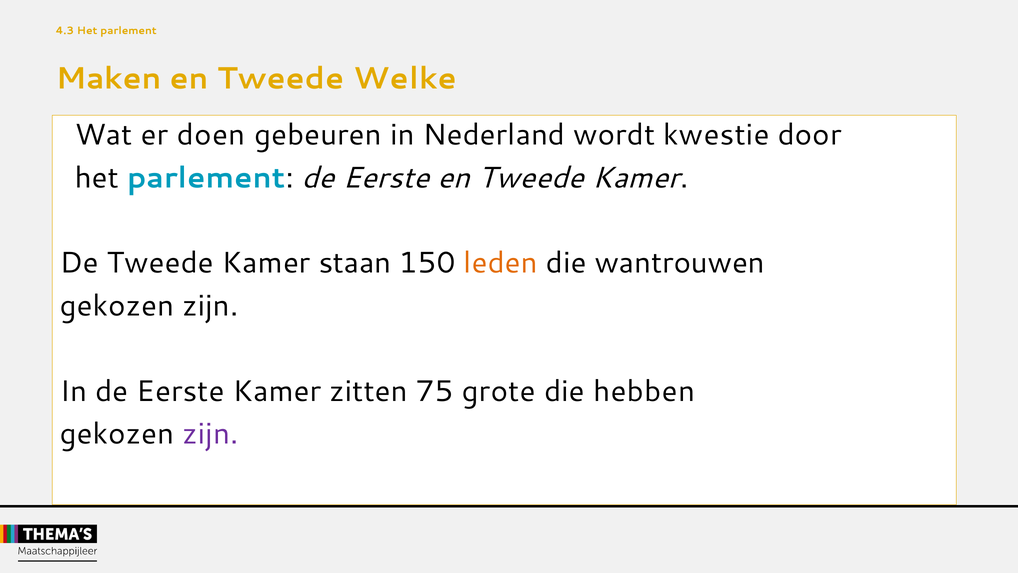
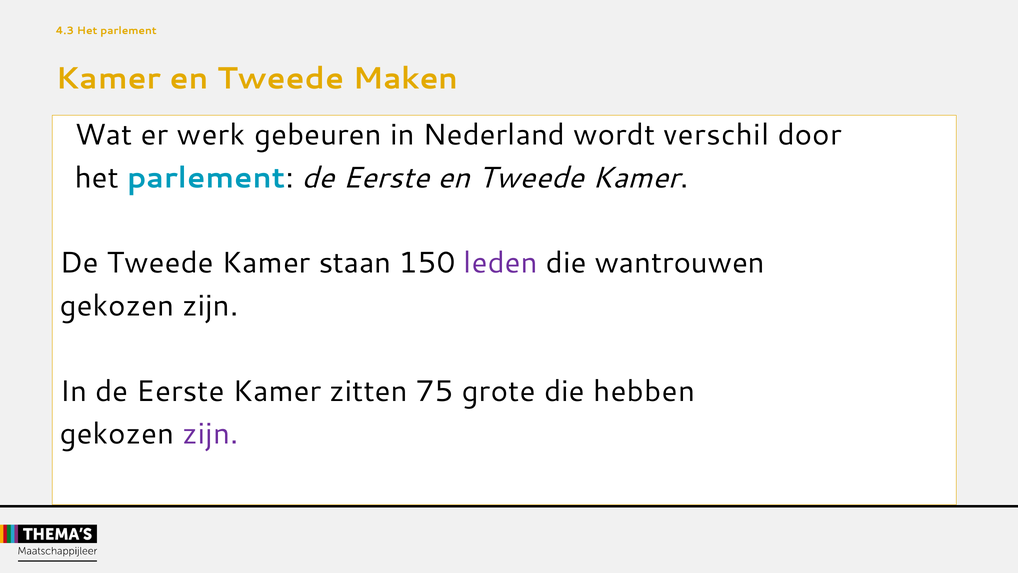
Maken at (109, 79): Maken -> Kamer
Welke: Welke -> Maken
doen: doen -> werk
kwestie: kwestie -> verschil
leden colour: orange -> purple
